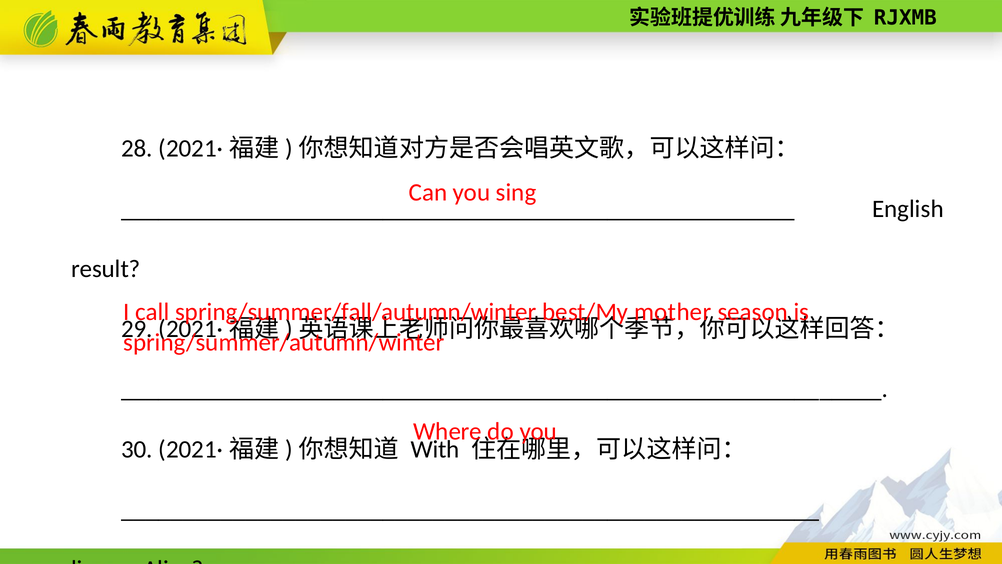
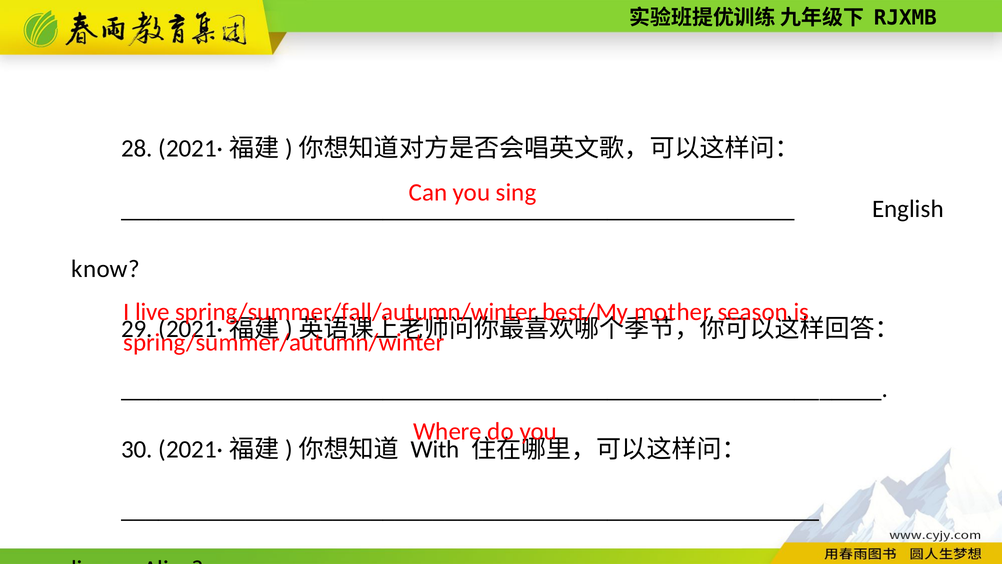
result: result -> know
call: call -> live
